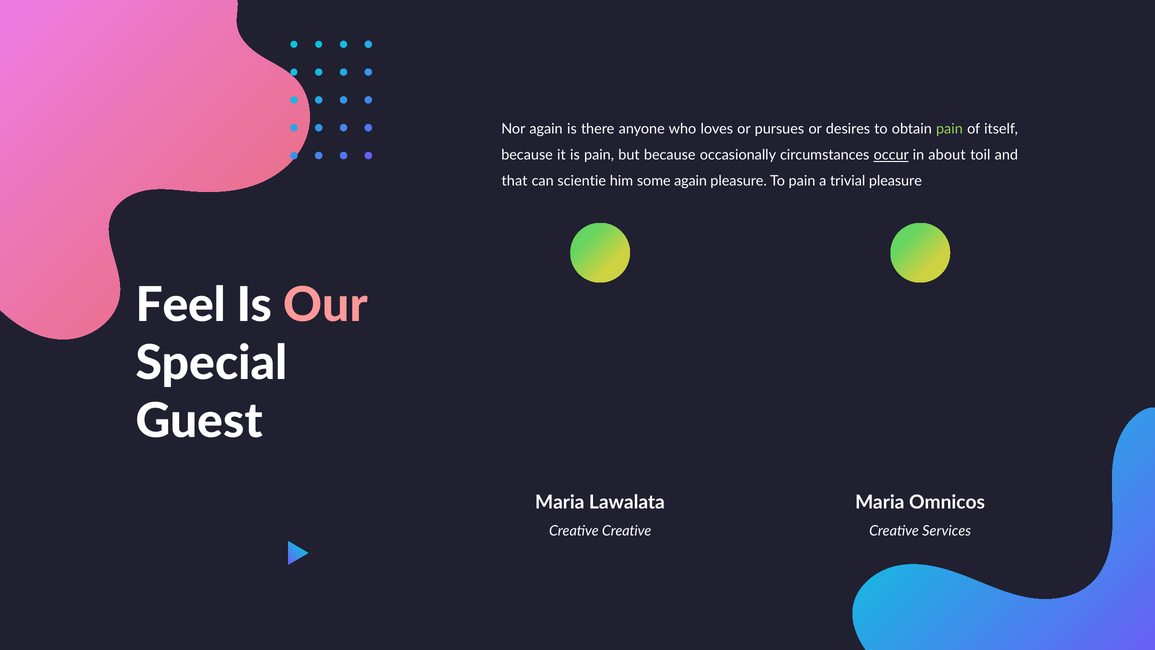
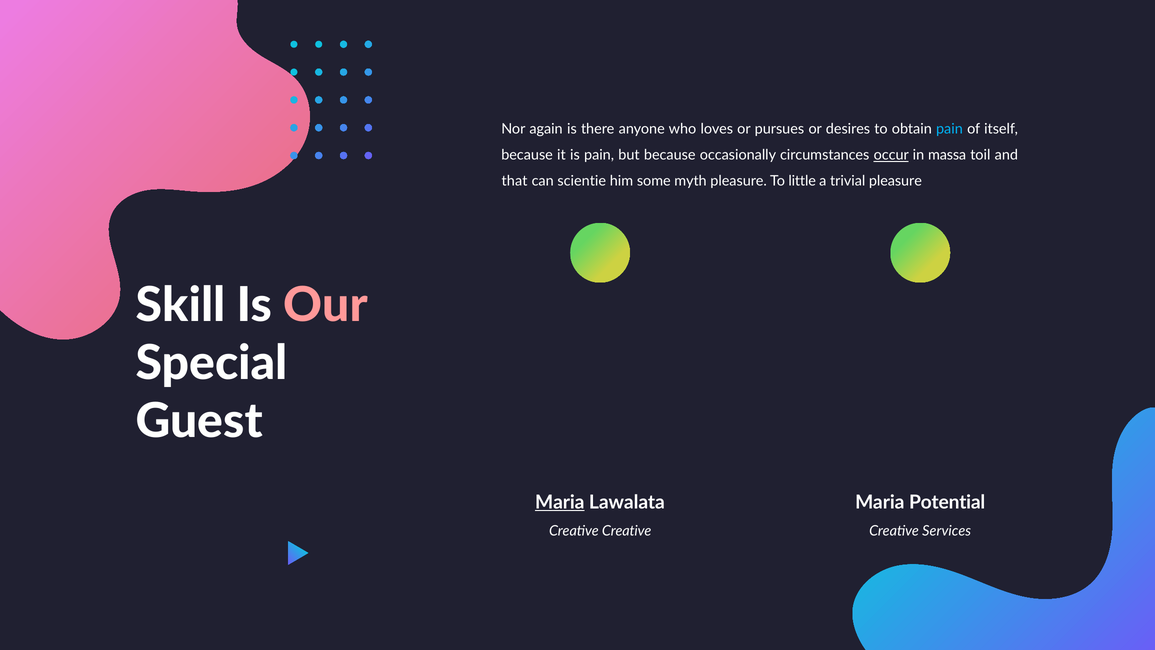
pain at (949, 129) colour: light green -> light blue
about: about -> massa
some again: again -> myth
To pain: pain -> little
Feel: Feel -> Skill
Maria at (560, 502) underline: none -> present
Omnicos: Omnicos -> Potential
